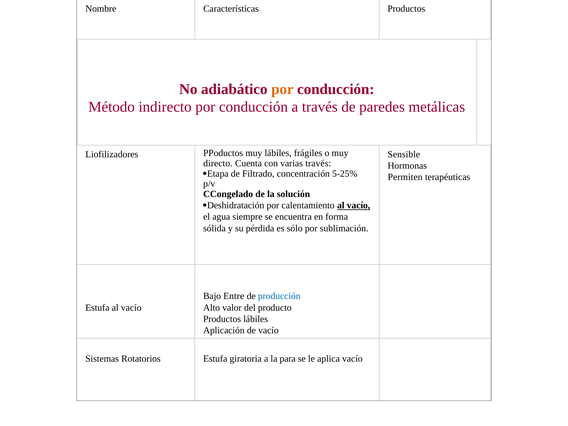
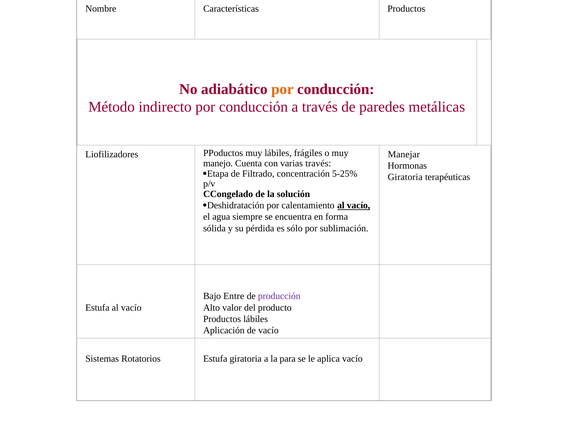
Sensible: Sensible -> Manejar
directo: directo -> manejo
Permiten at (405, 177): Permiten -> Giratoria
producción colour: blue -> purple
